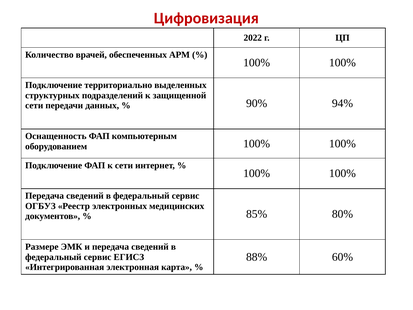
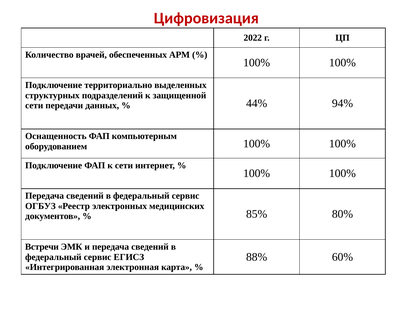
90%: 90% -> 44%
Размере: Размере -> Встречи
